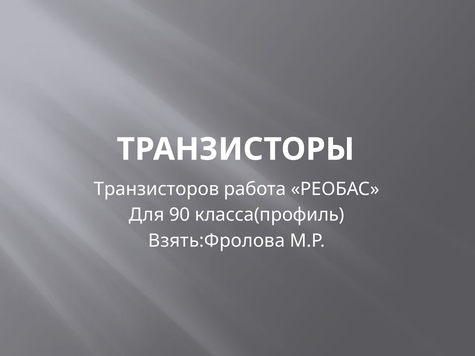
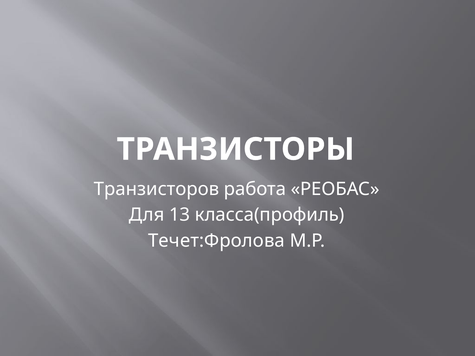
90: 90 -> 13
Взять:Фролова: Взять:Фролова -> Течет:Фролова
